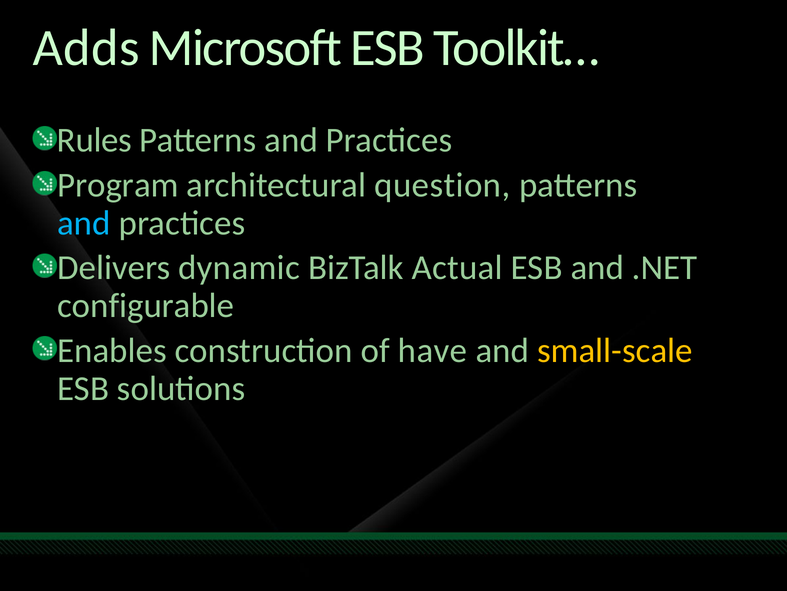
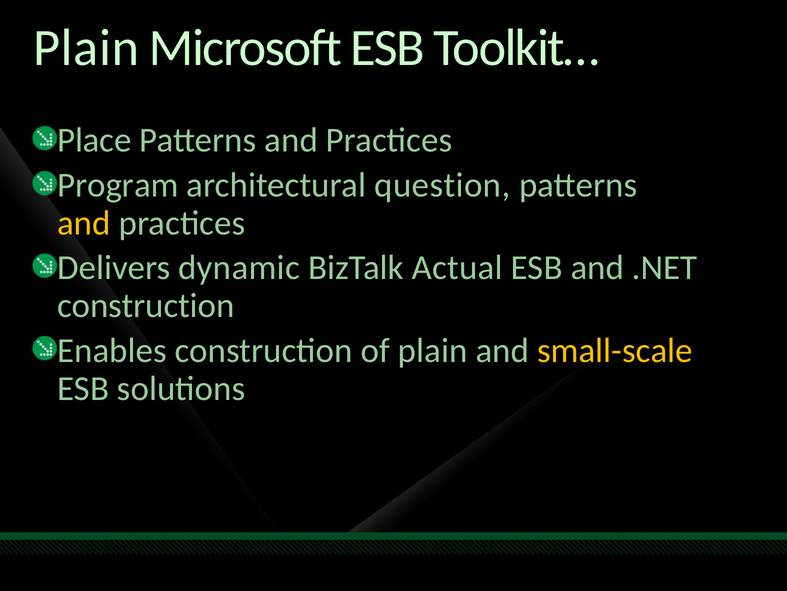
Adds at (86, 48): Adds -> Plain
Rules: Rules -> Place
and at (84, 223) colour: light blue -> yellow
configurable at (146, 305): configurable -> construction
of have: have -> plain
